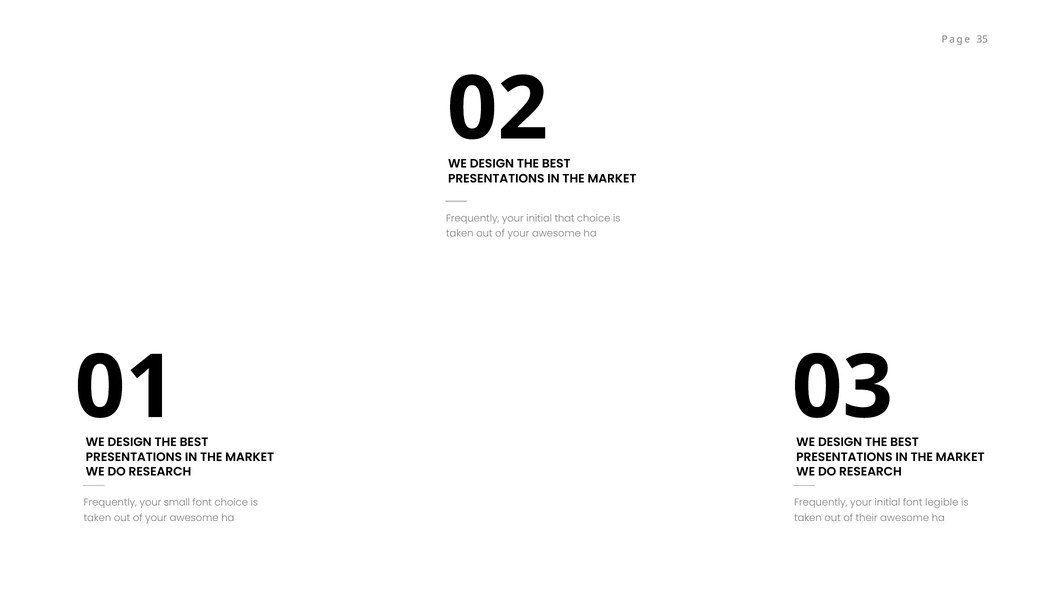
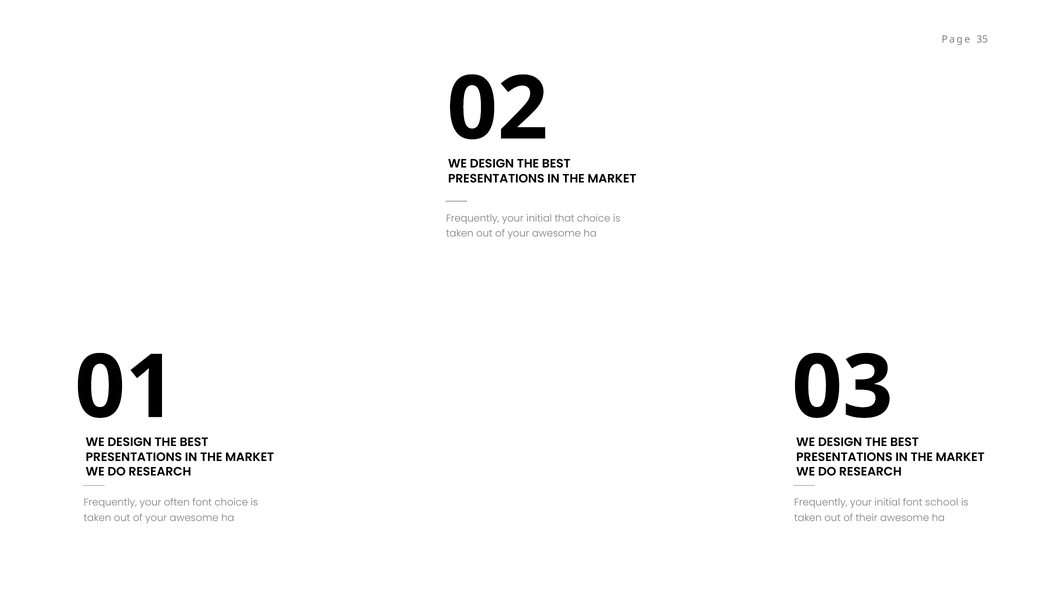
small: small -> often
legible: legible -> school
